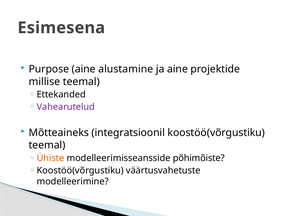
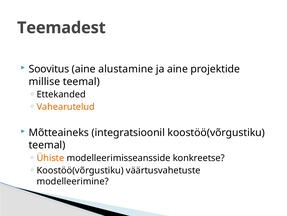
Esimesena: Esimesena -> Teemadest
Purpose: Purpose -> Soovitus
Vahearutelud colour: purple -> orange
põhimõiste: põhimõiste -> konkreetse
